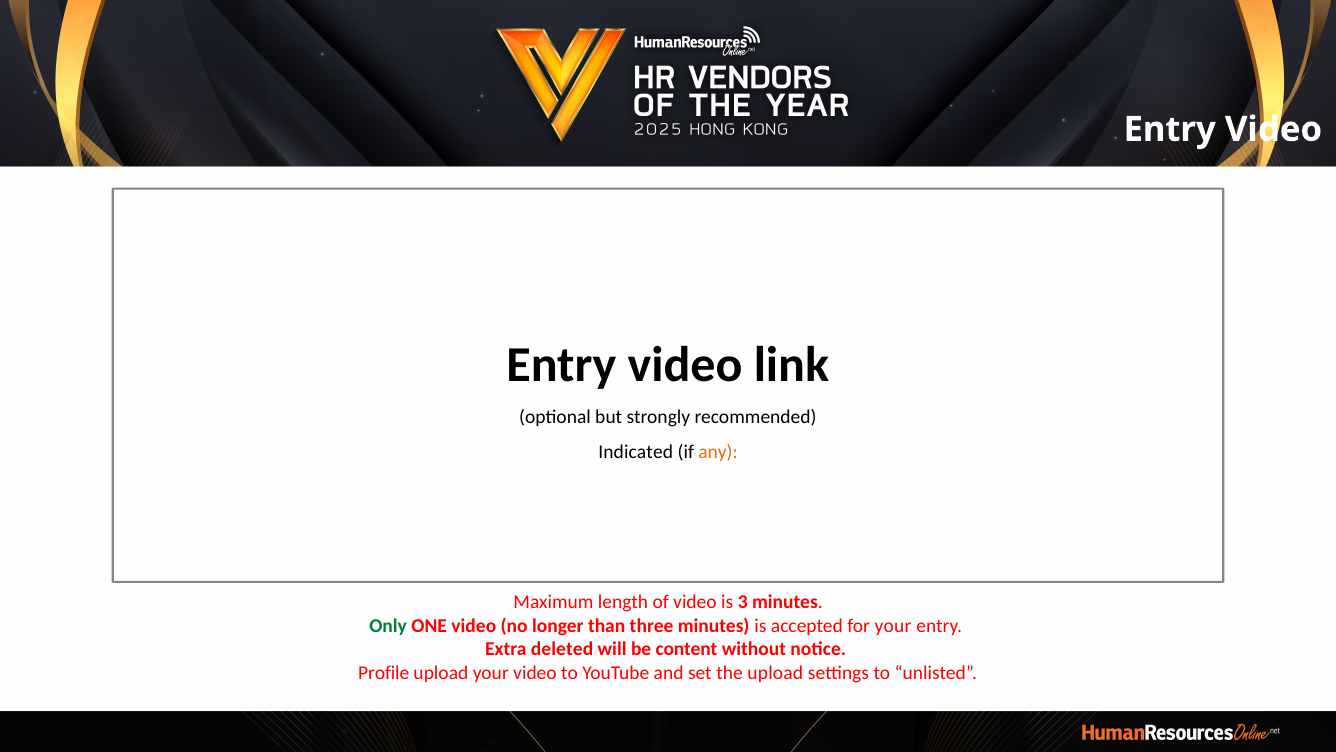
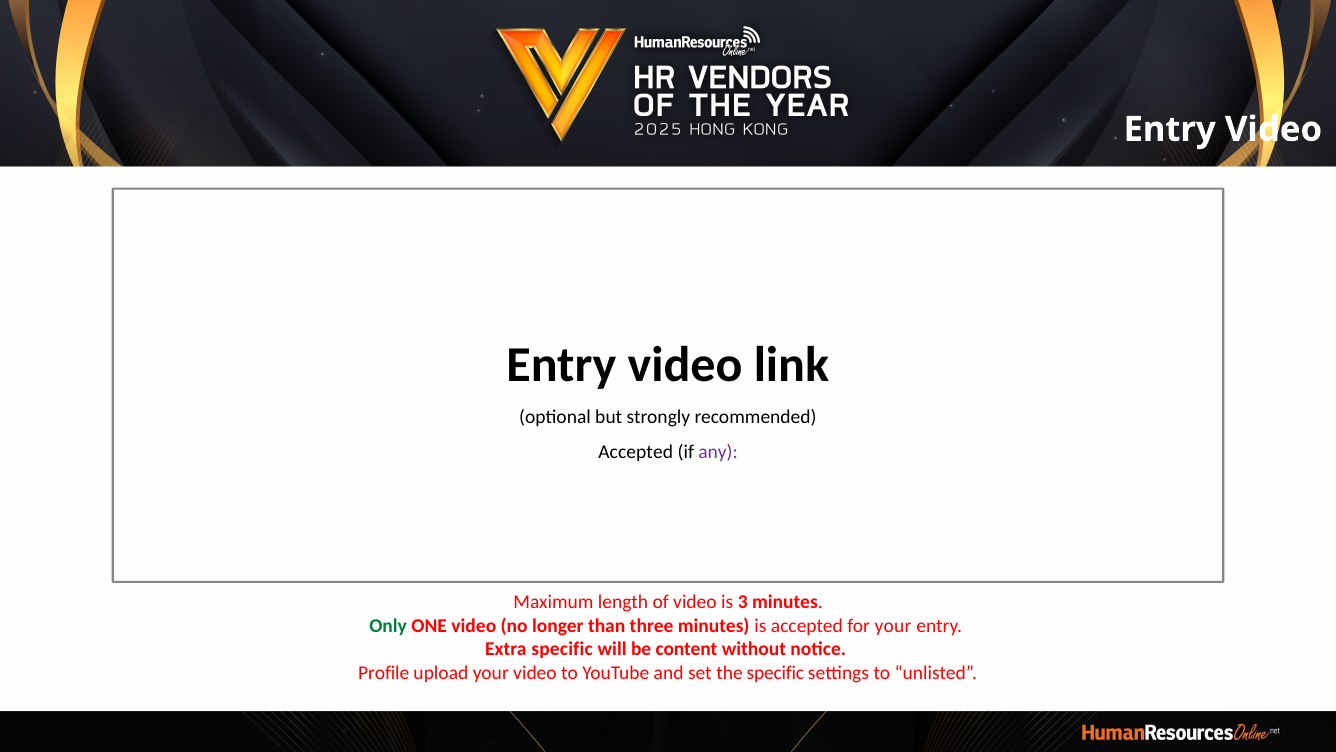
Indicated at (636, 451): Indicated -> Accepted
any colour: orange -> purple
Extra deleted: deleted -> specific
the upload: upload -> specific
